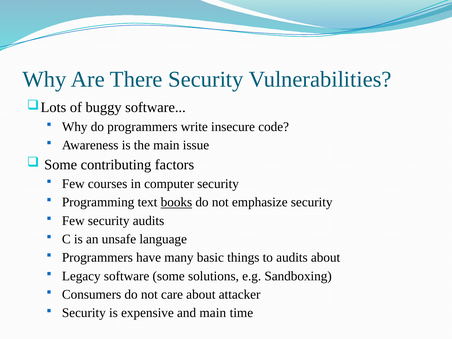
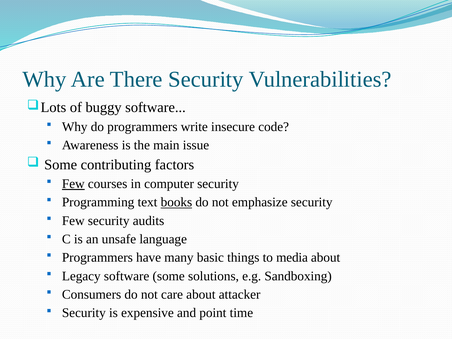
Few at (73, 184) underline: none -> present
to audits: audits -> media
and main: main -> point
